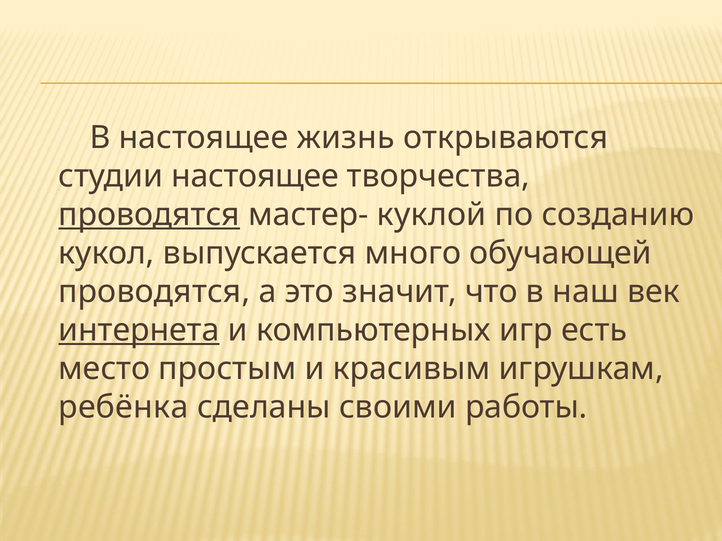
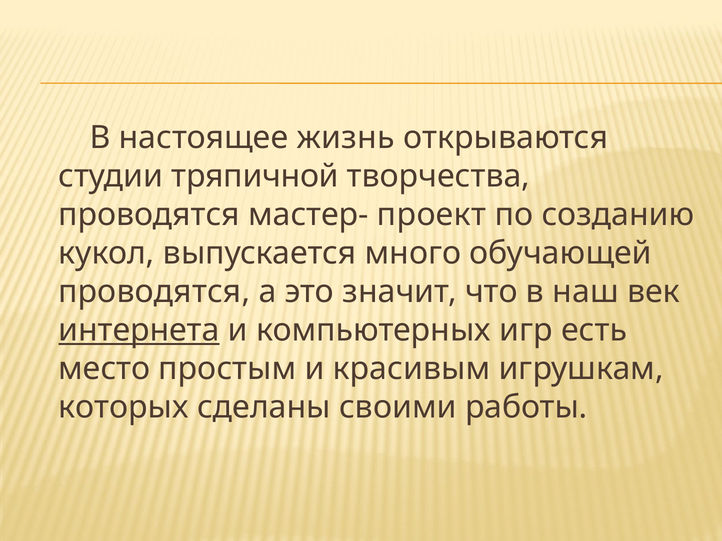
студии настоящее: настоящее -> тряпичной
проводятся at (149, 215) underline: present -> none
куклой: куклой -> проект
ребёнка: ребёнка -> которых
